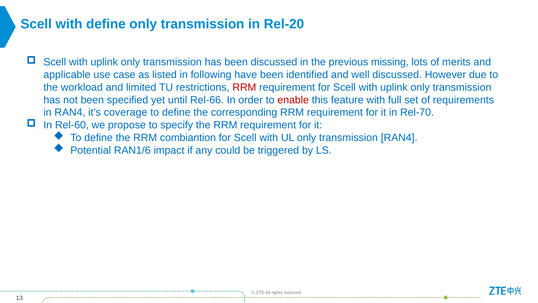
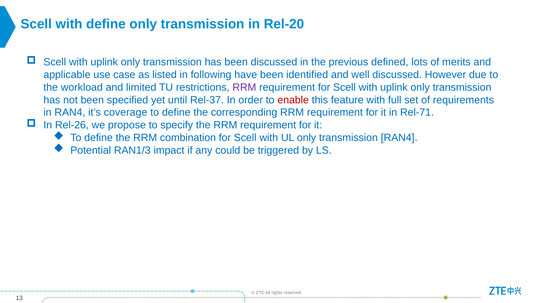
missing: missing -> defined
RRM at (244, 87) colour: red -> purple
Rel-66: Rel-66 -> Rel-37
Rel-70: Rel-70 -> Rel-71
Rel-60: Rel-60 -> Rel-26
combiantion: combiantion -> combination
RAN1/6: RAN1/6 -> RAN1/3
